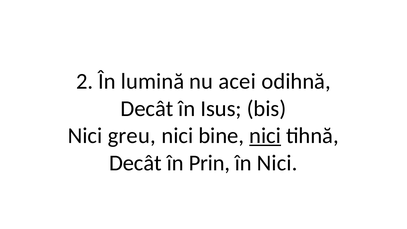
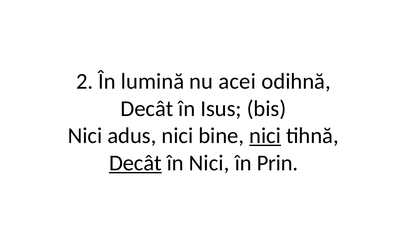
greu: greu -> adus
Decât at (135, 163) underline: none -> present
în Prin: Prin -> Nici
în Nici: Nici -> Prin
